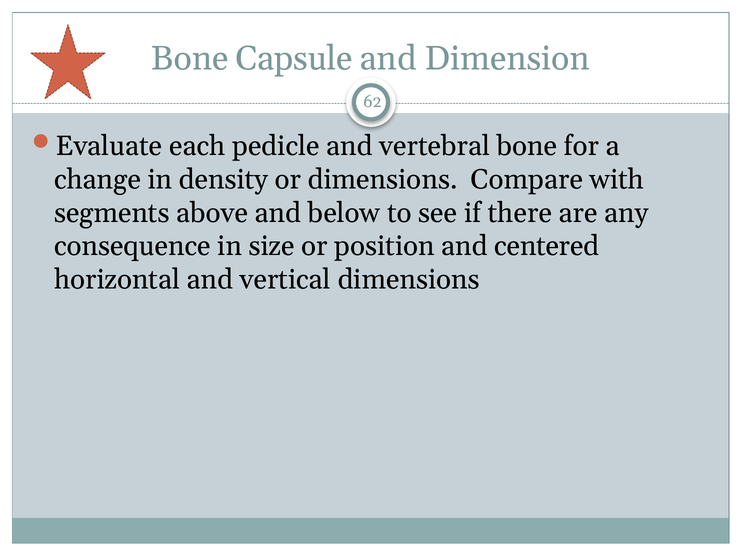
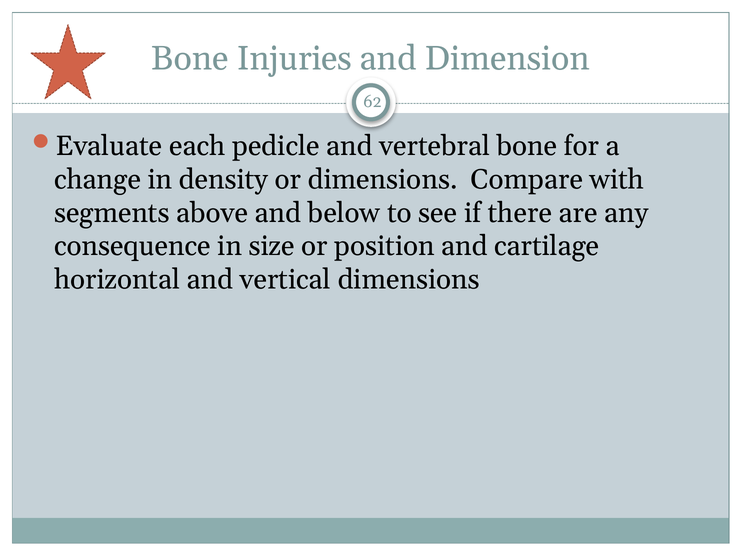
Capsule: Capsule -> Injuries
centered: centered -> cartilage
